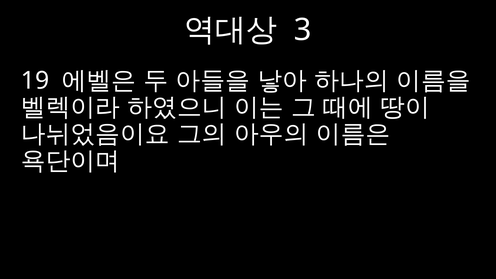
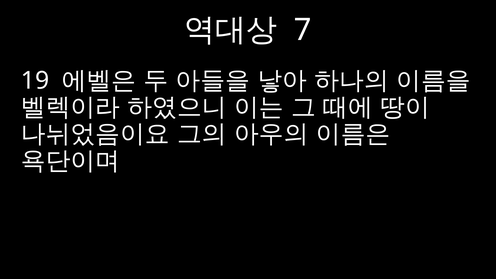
3: 3 -> 7
